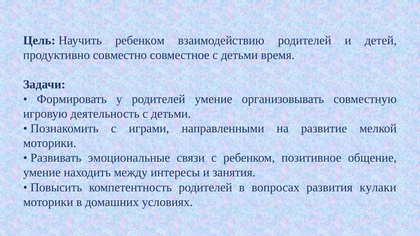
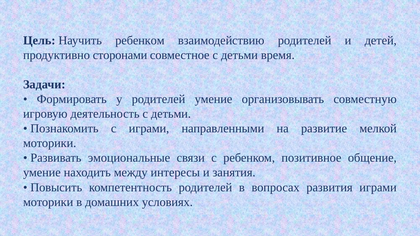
совместно: совместно -> сторонами
развития кулаки: кулаки -> играми
